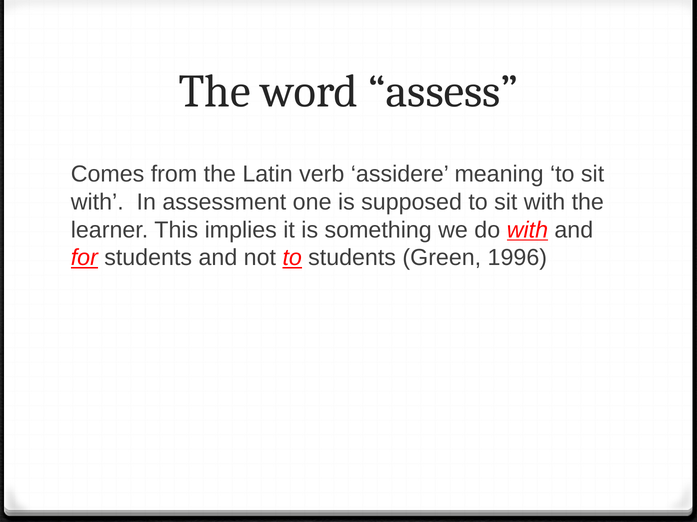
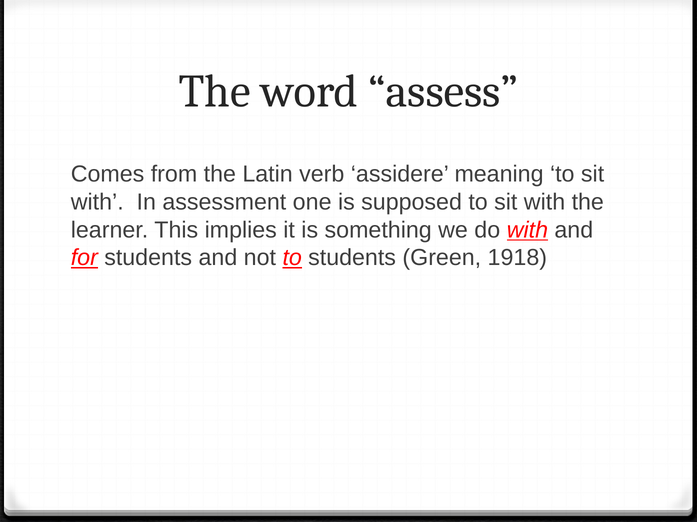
1996: 1996 -> 1918
